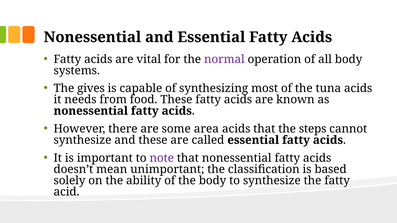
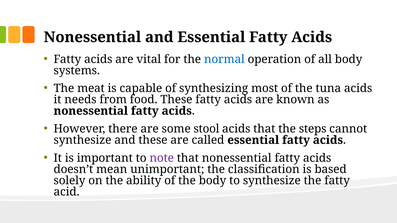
normal colour: purple -> blue
gives: gives -> meat
area: area -> stool
